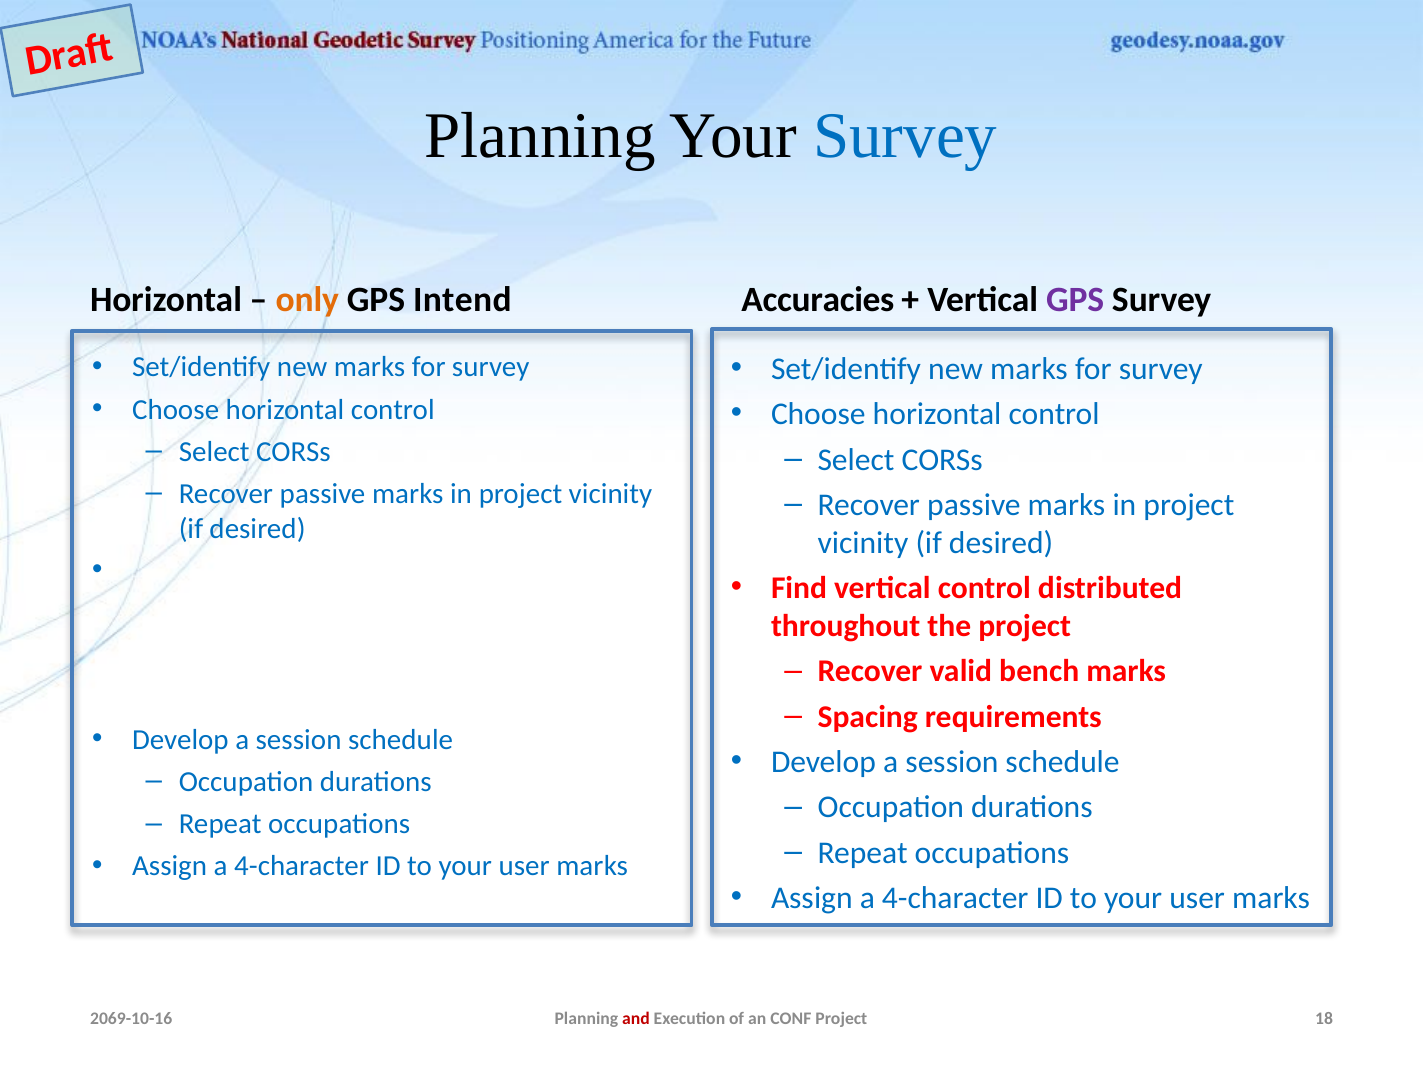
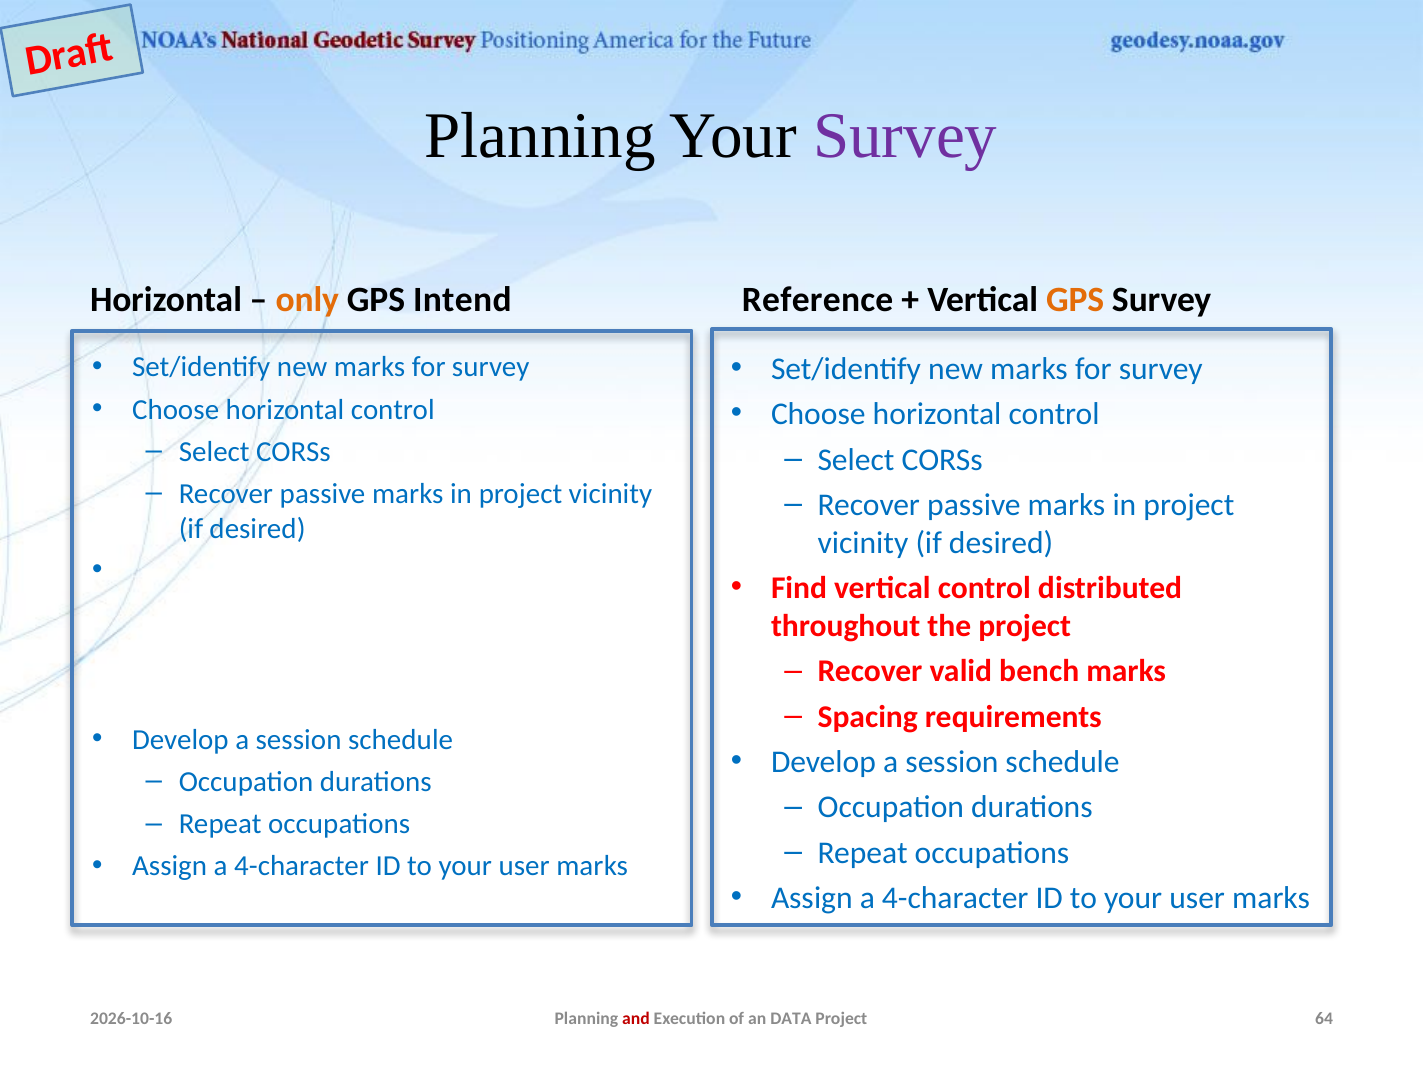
Survey at (905, 136) colour: blue -> purple
Accuracies: Accuracies -> Reference
GPS at (1075, 300) colour: purple -> orange
2069-10-16: 2069-10-16 -> 2026-10-16
CONF: CONF -> DATA
18: 18 -> 64
